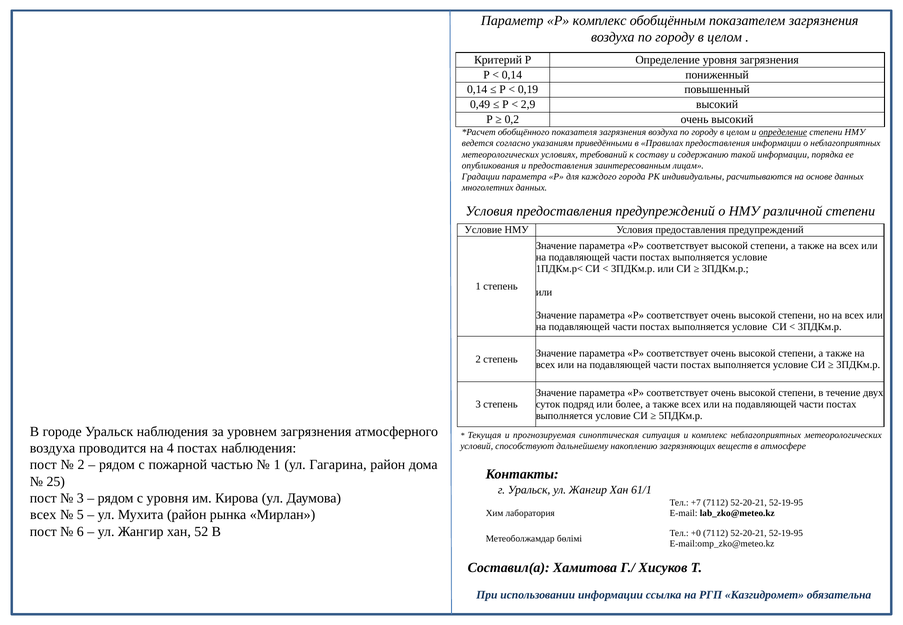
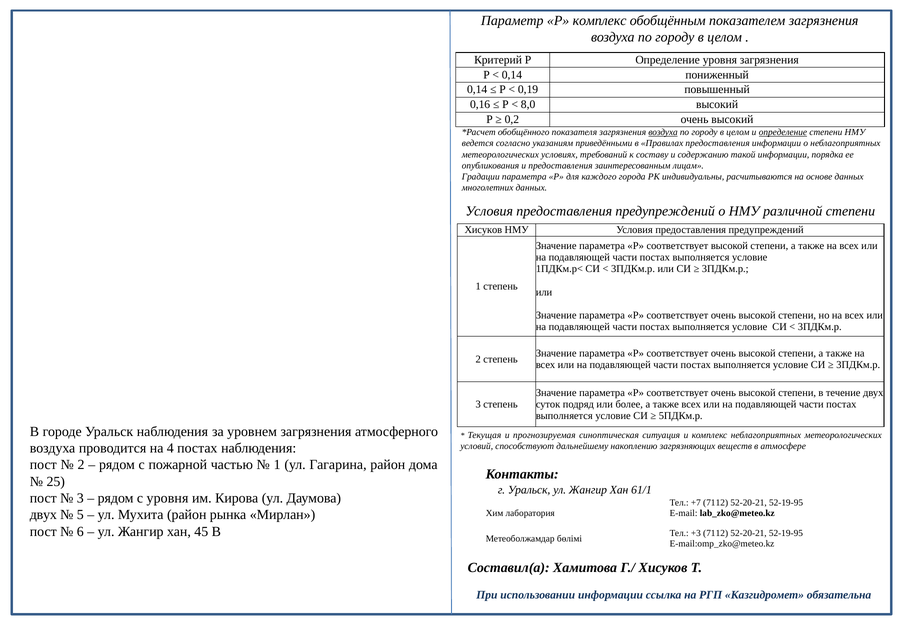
0,49: 0,49 -> 0,16
2,9: 2,9 -> 8,0
воздуха at (663, 132) underline: none -> present
Условие at (483, 230): Условие -> Хисуков
всех at (43, 515): всех -> двух
52: 52 -> 45
+0: +0 -> +3
